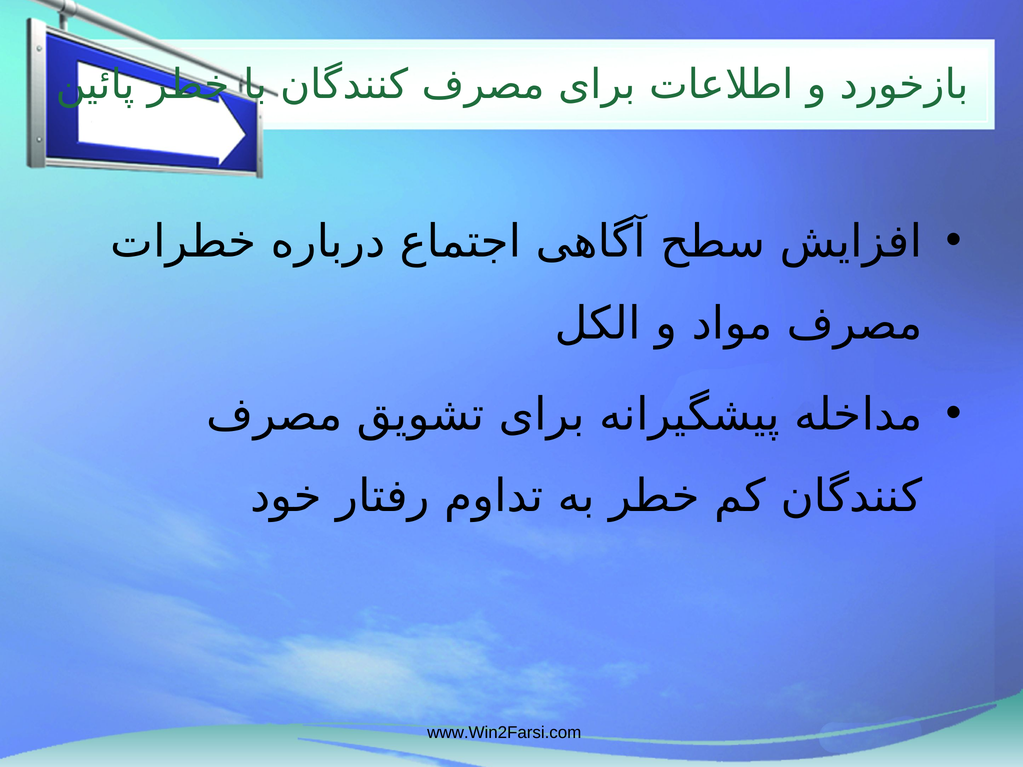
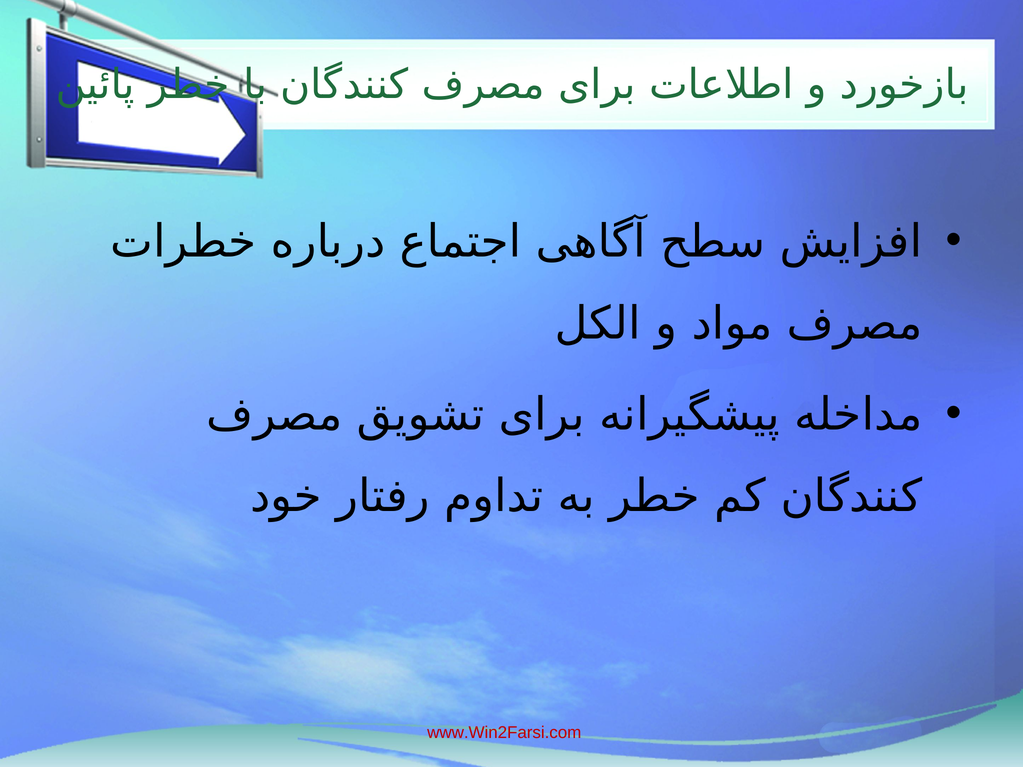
www.Win2Farsi.com colour: black -> red
